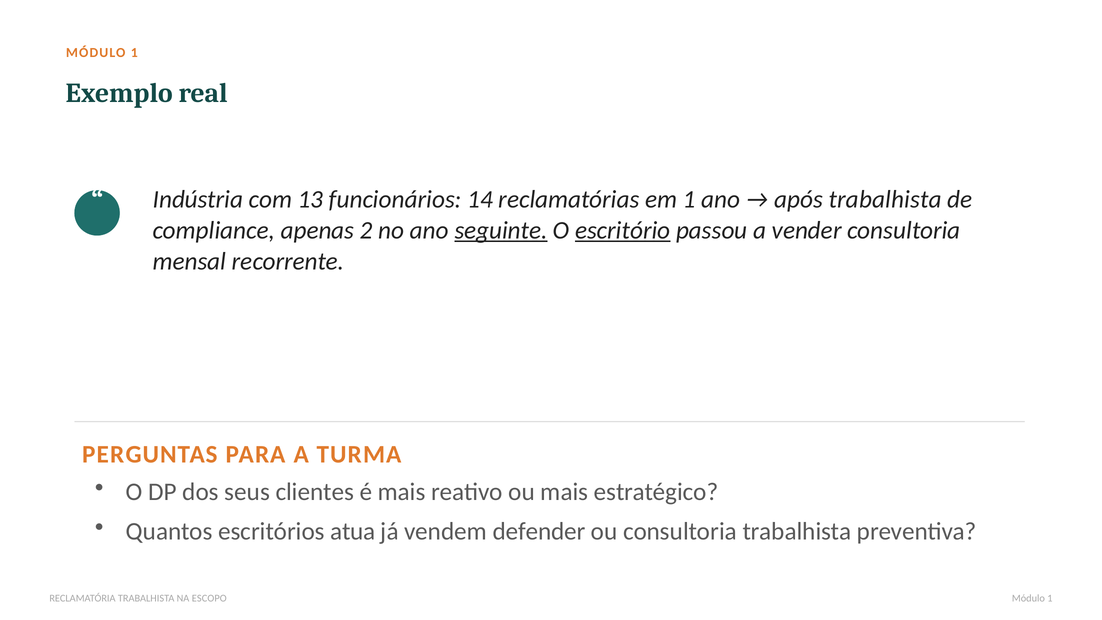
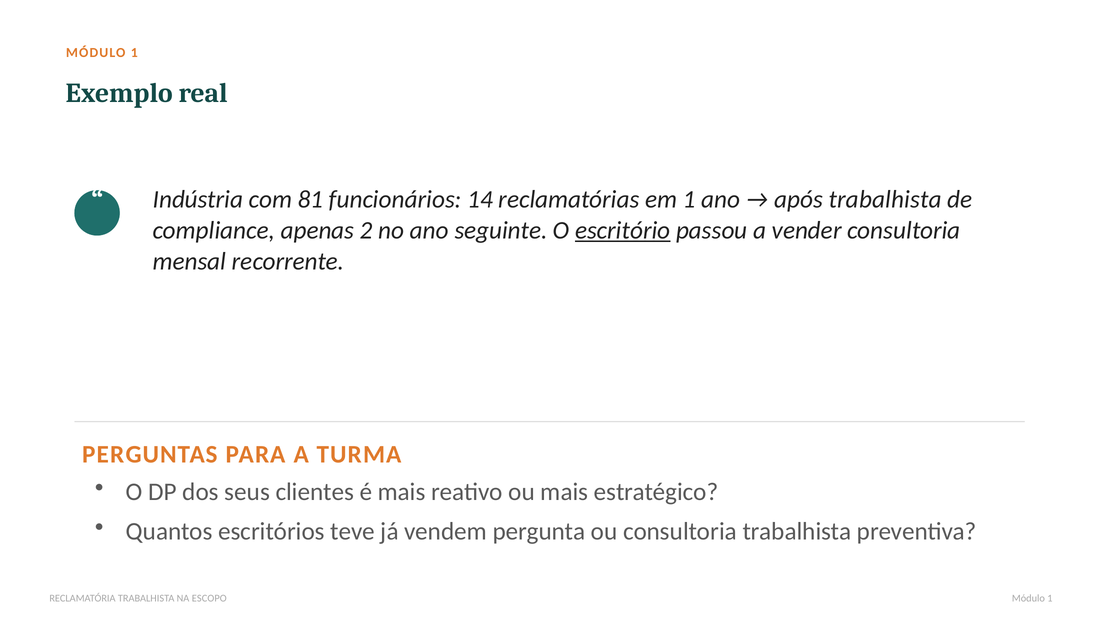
13: 13 -> 81
seguinte underline: present -> none
atua: atua -> teve
defender: defender -> pergunta
